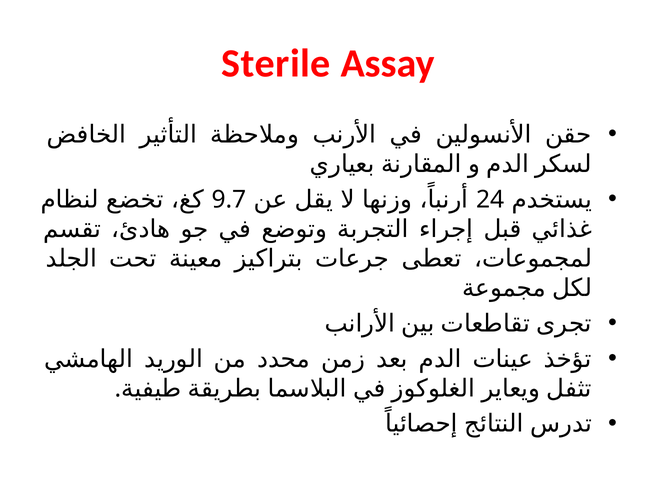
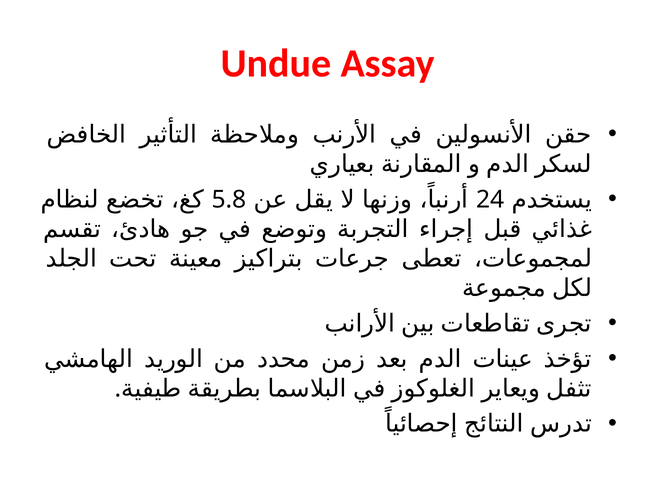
Sterile: Sterile -> Undue
9.7: 9.7 -> 5.8
